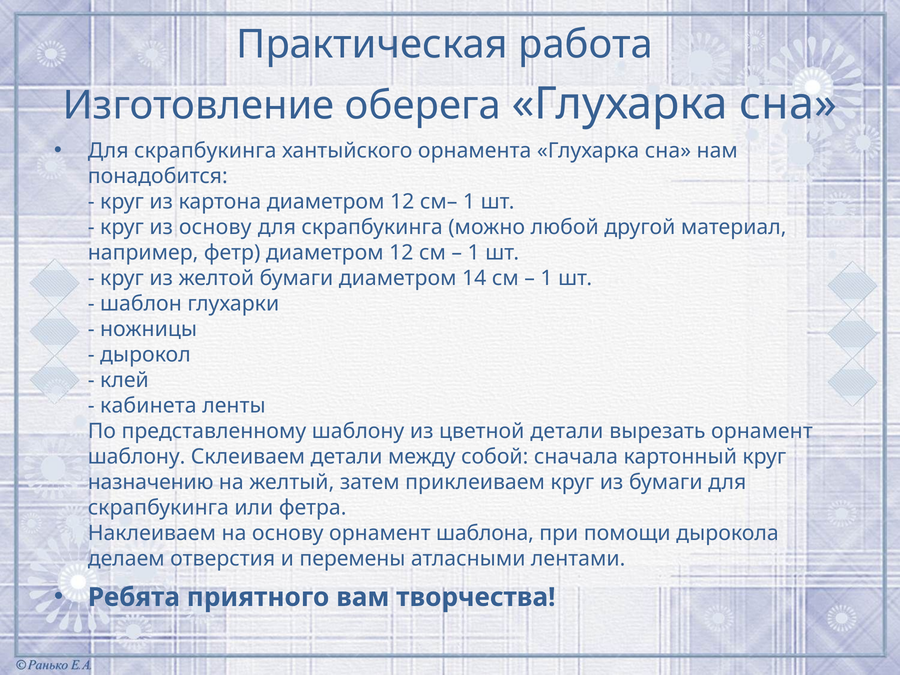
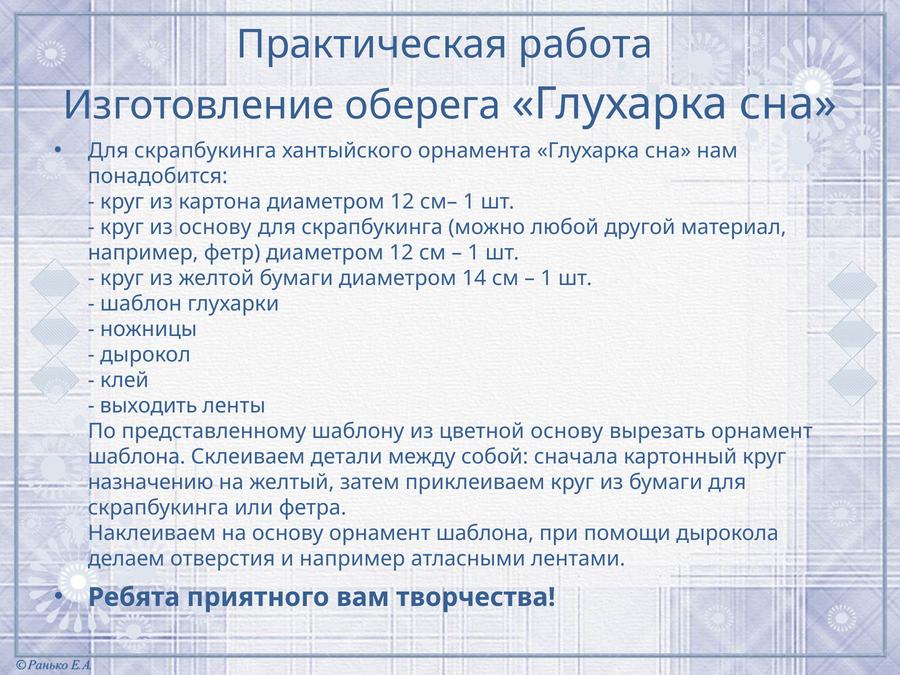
кабинета: кабинета -> выходить
цветной детали: детали -> основу
шаблону at (137, 457): шаблону -> шаблона
и перемены: перемены -> например
